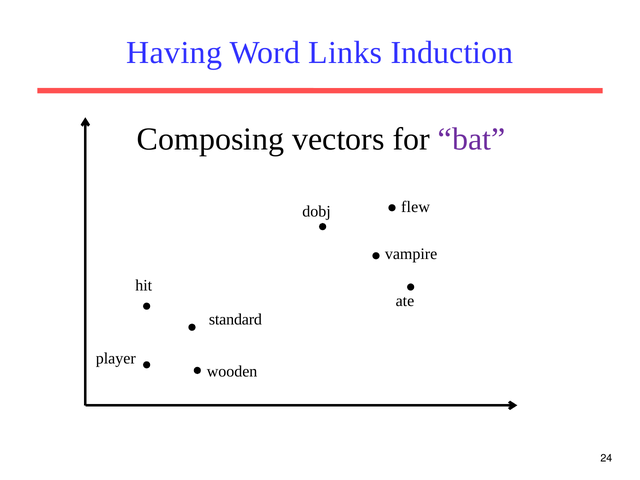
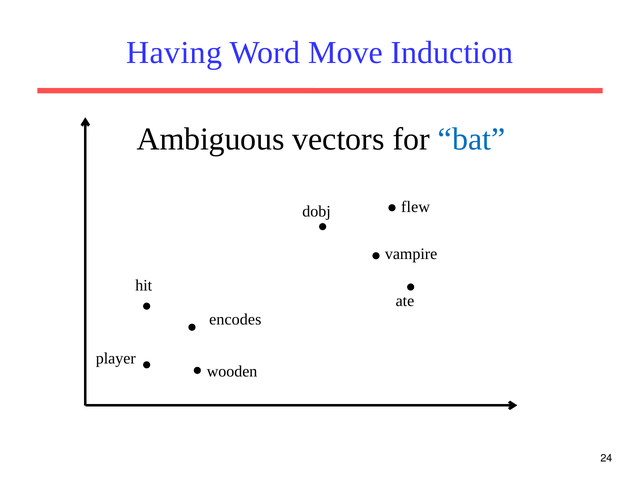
Links: Links -> Move
Composing: Composing -> Ambiguous
bat colour: purple -> blue
standard: standard -> encodes
